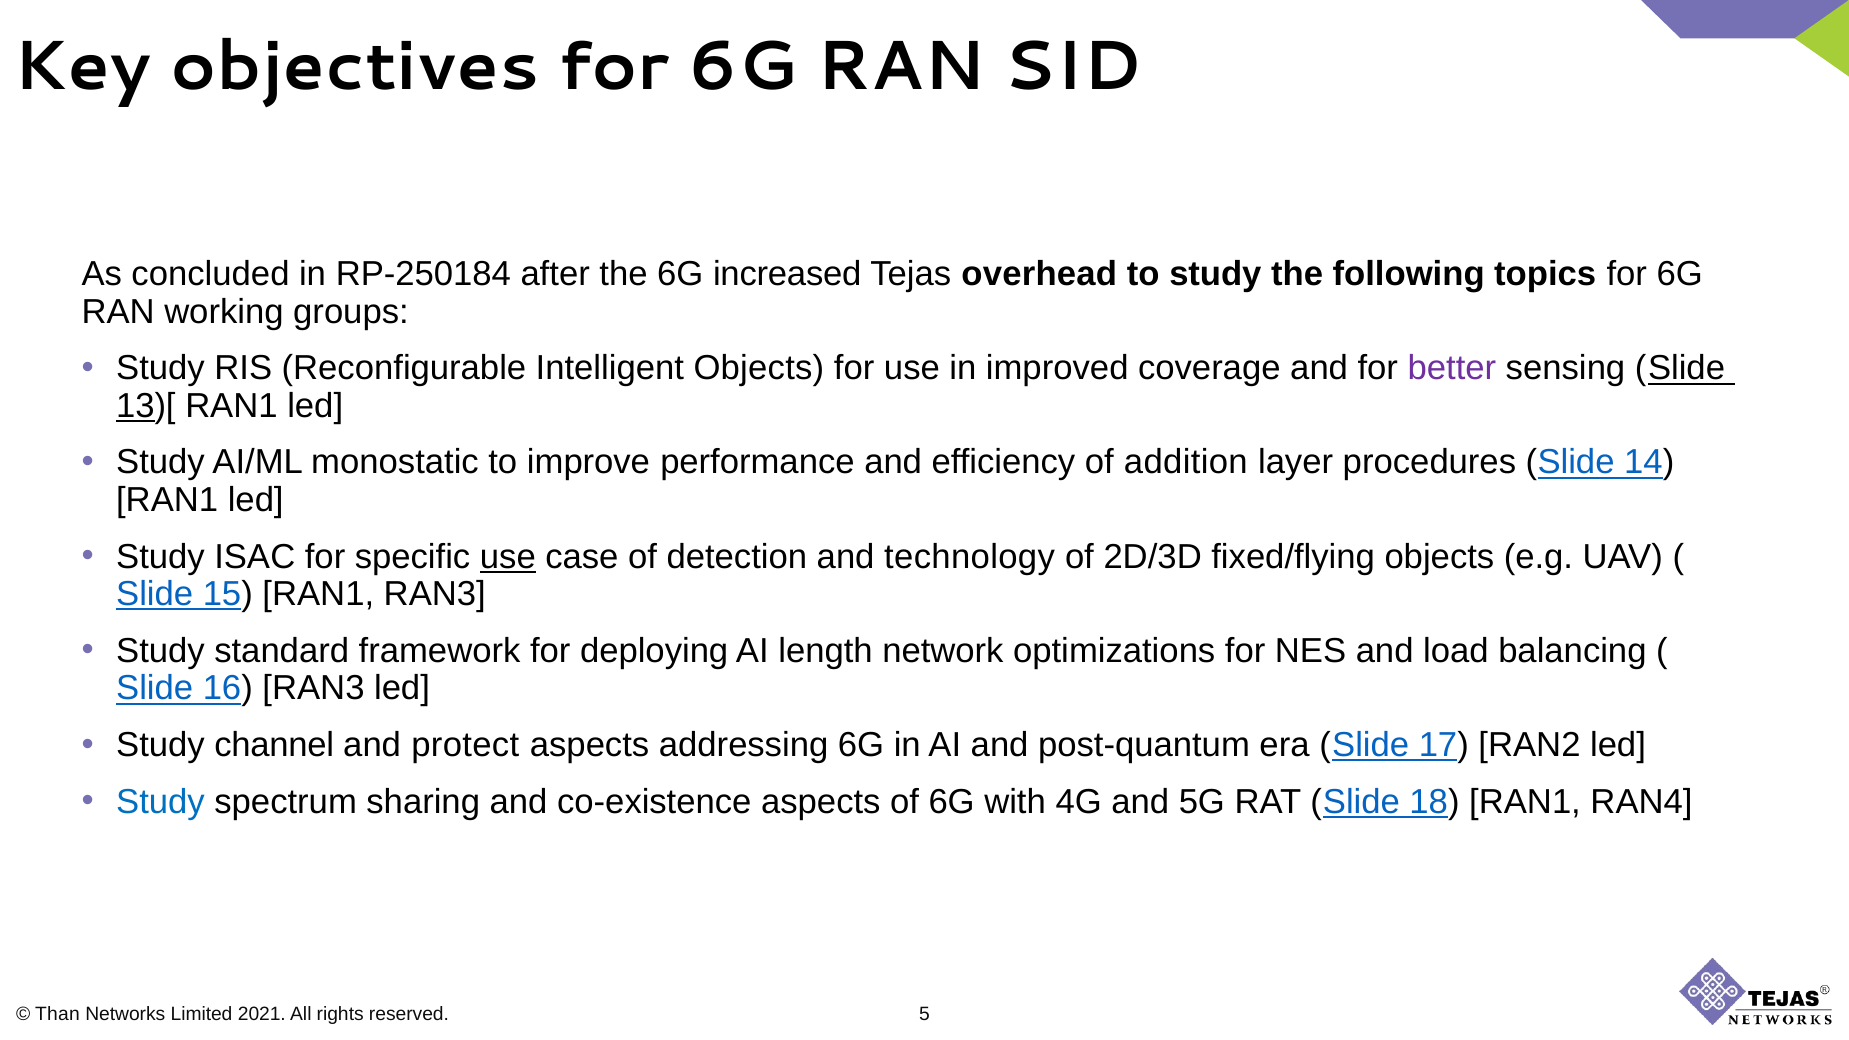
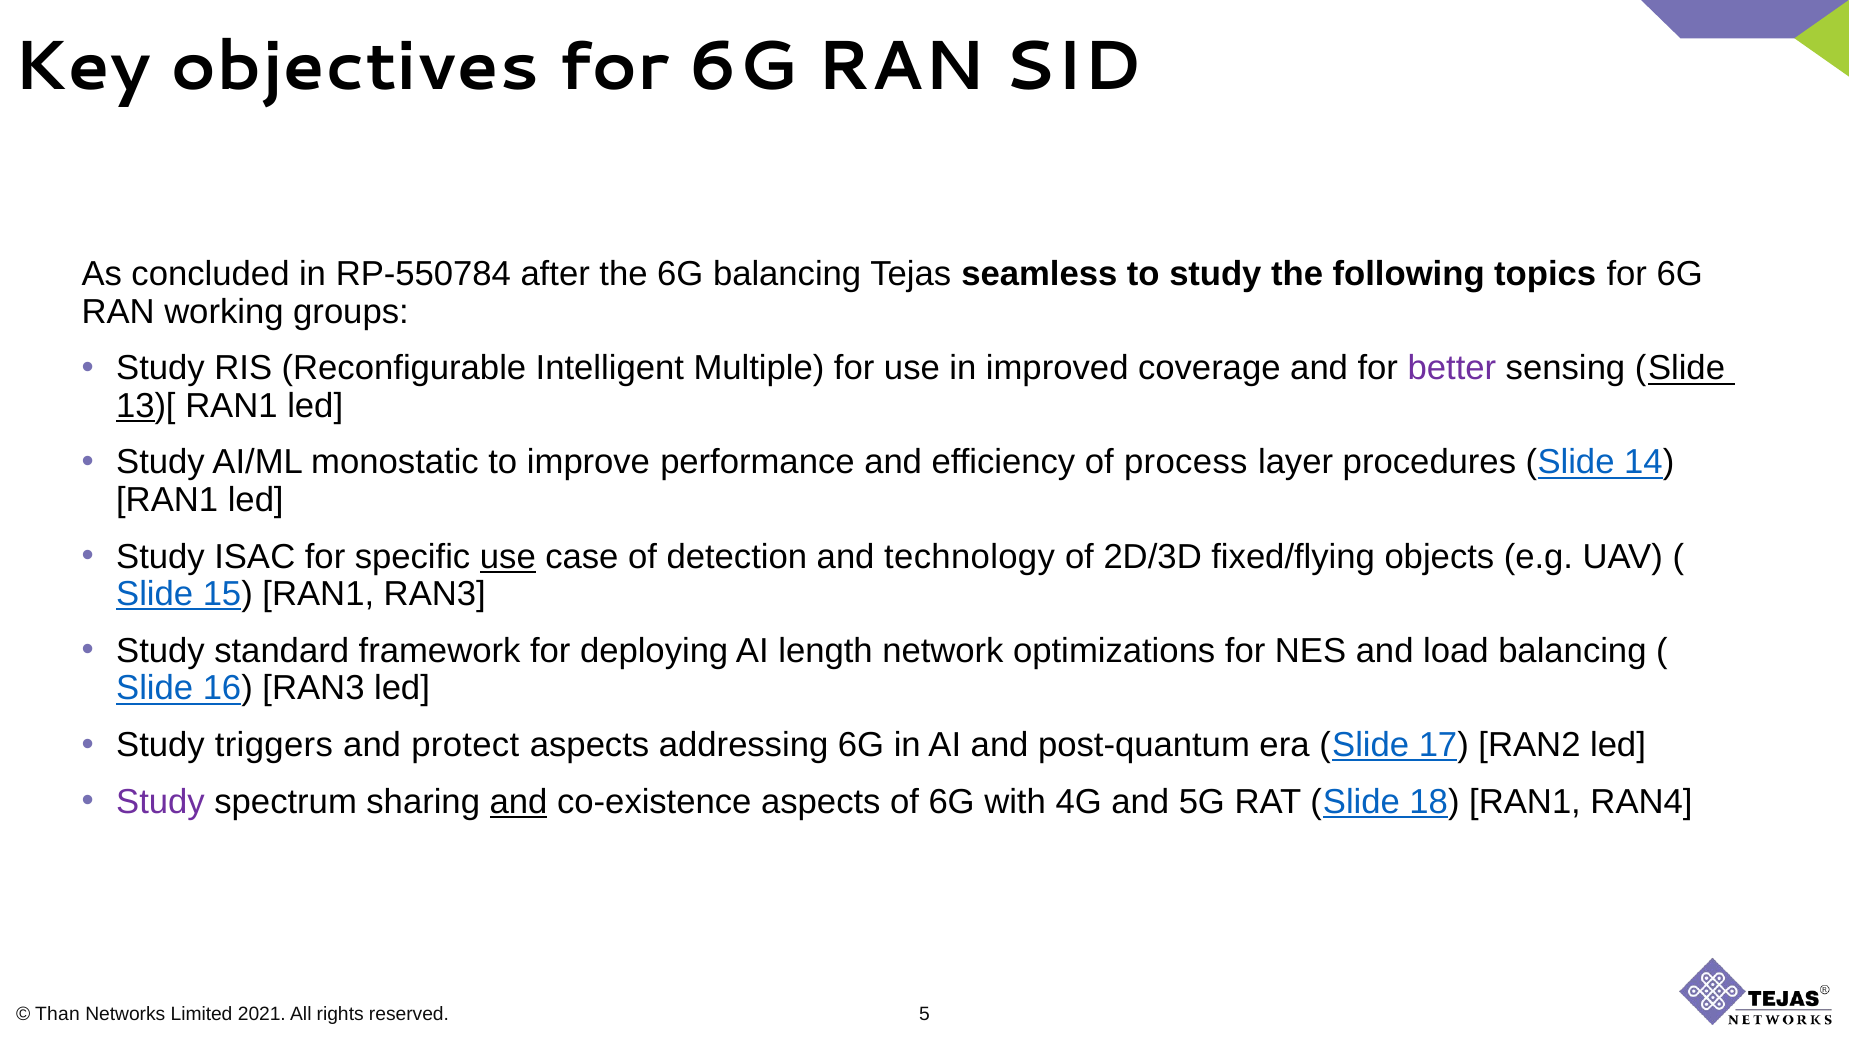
RP-250184: RP-250184 -> RP-550784
6G increased: increased -> balancing
overhead: overhead -> seamless
Intelligent Objects: Objects -> Multiple
addition: addition -> process
channel: channel -> triggers
Study at (160, 802) colour: blue -> purple
and at (519, 802) underline: none -> present
